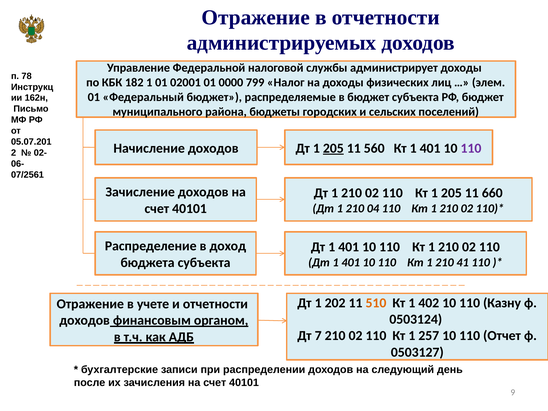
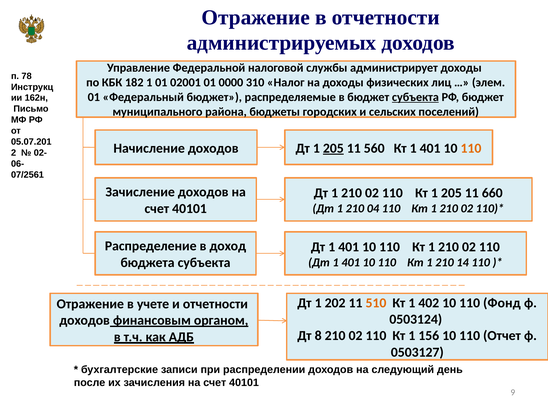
799: 799 -> 310
субъекта at (415, 97) underline: none -> present
110 at (471, 148) colour: purple -> orange
41: 41 -> 14
Казну: Казну -> Фонд
7: 7 -> 8
257: 257 -> 156
